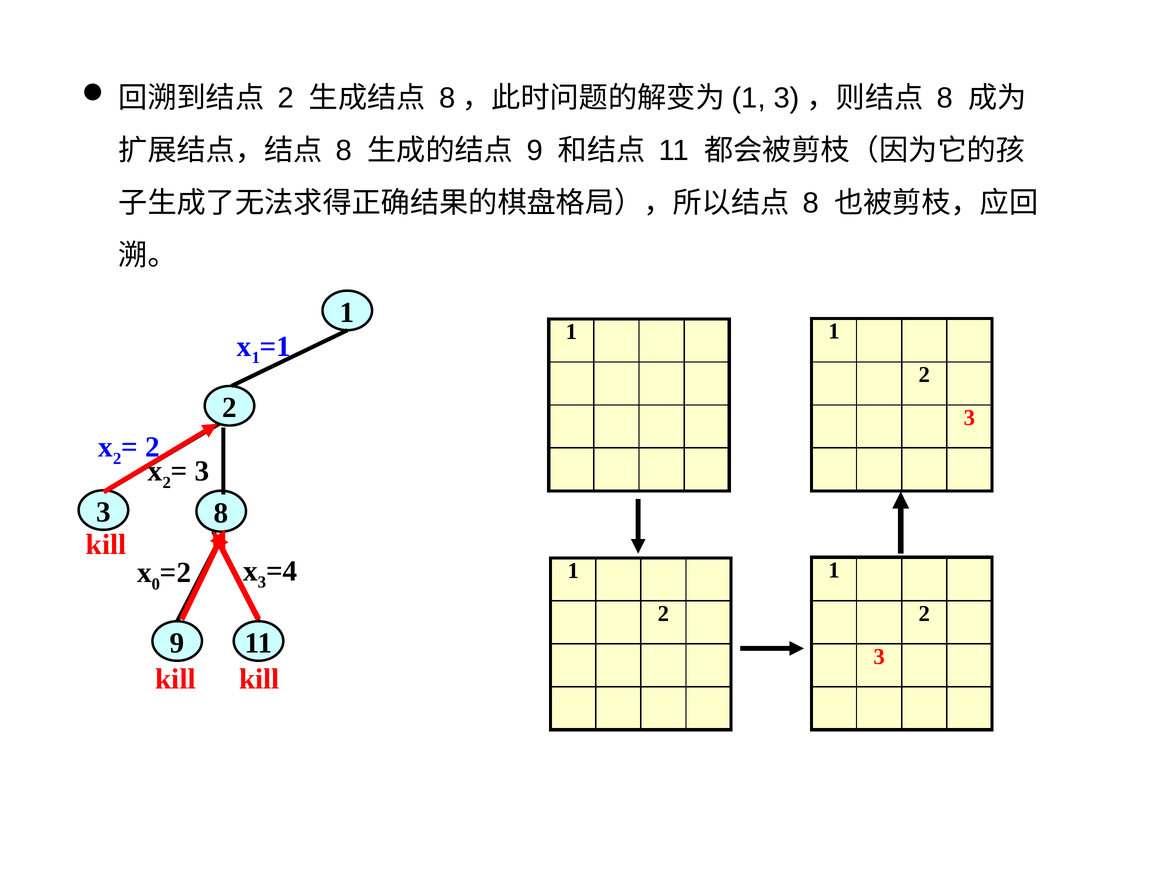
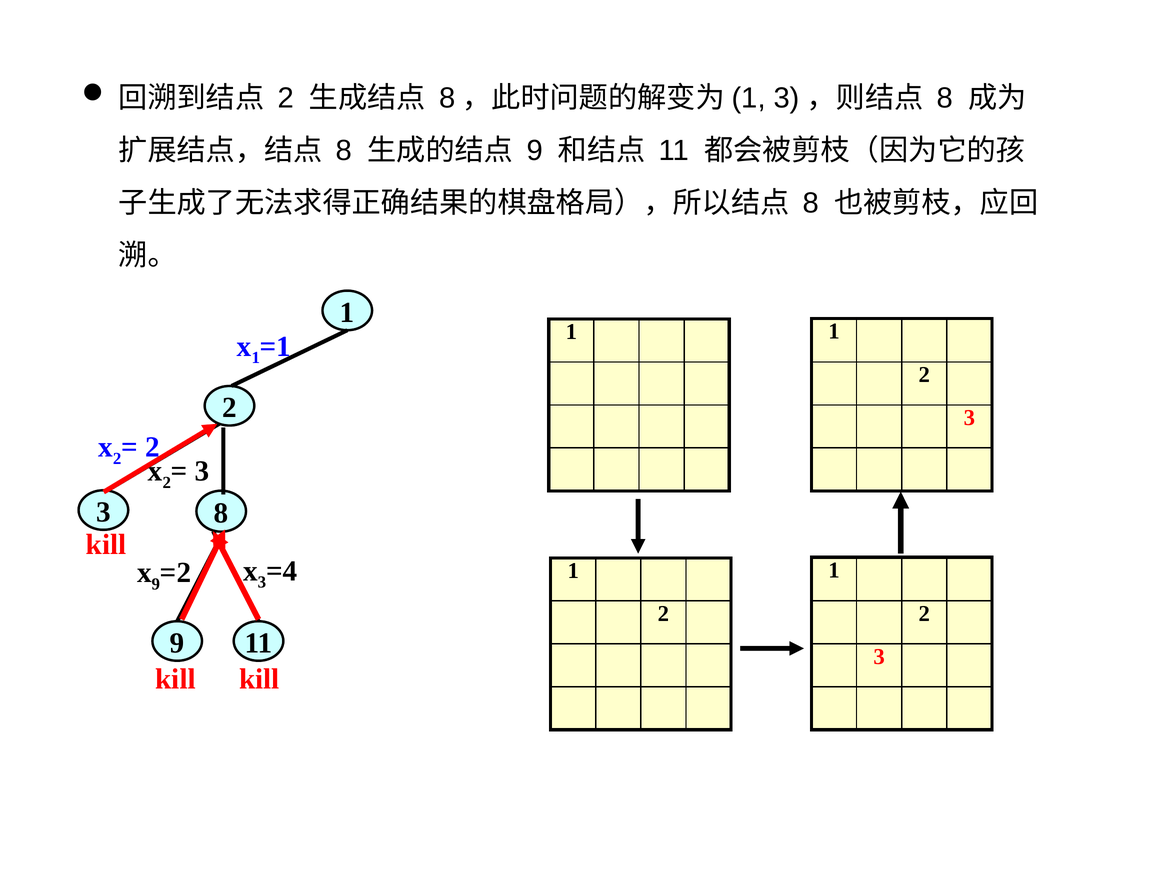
0 at (156, 584): 0 -> 9
